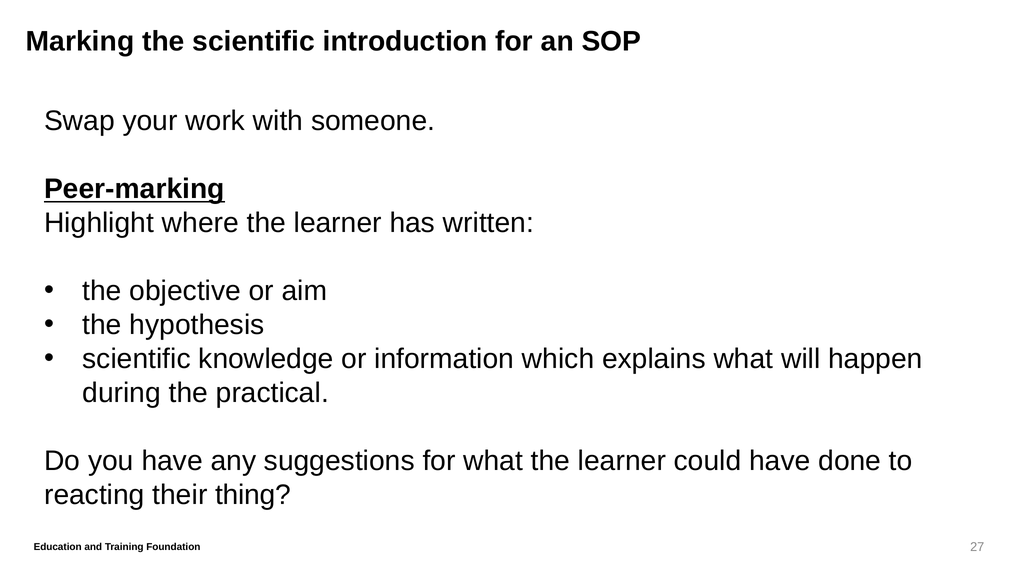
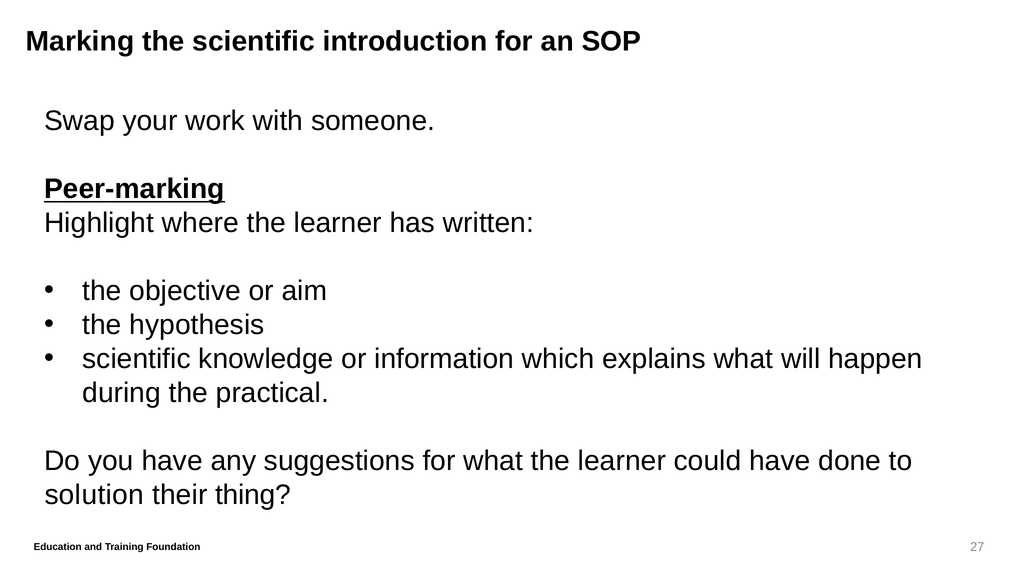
reacting: reacting -> solution
